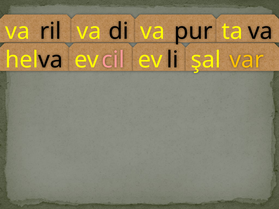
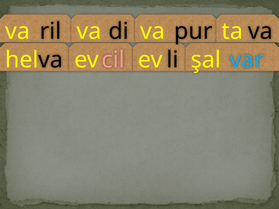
var colour: yellow -> light blue
